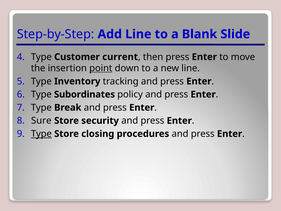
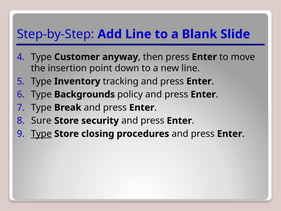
current: current -> anyway
point underline: present -> none
Subordinates: Subordinates -> Backgrounds
